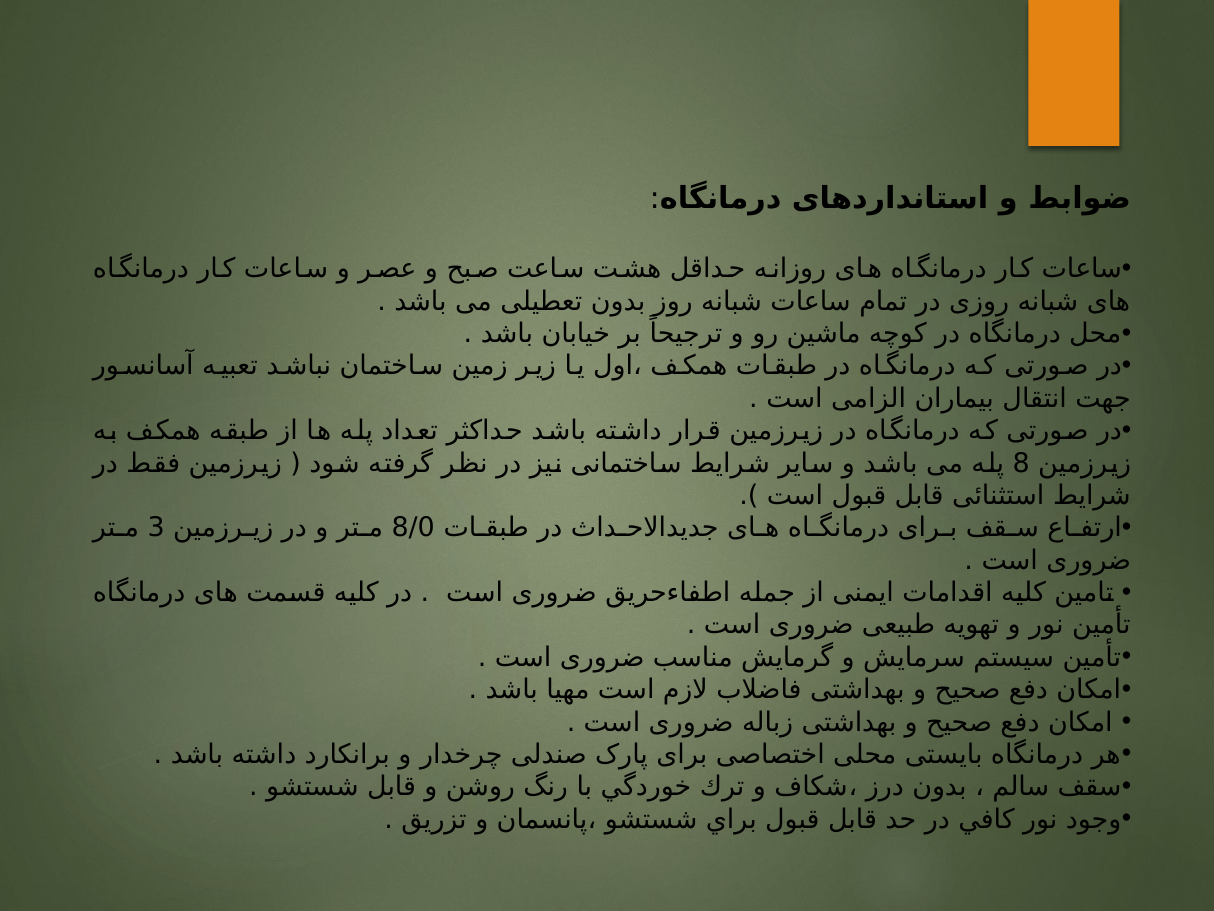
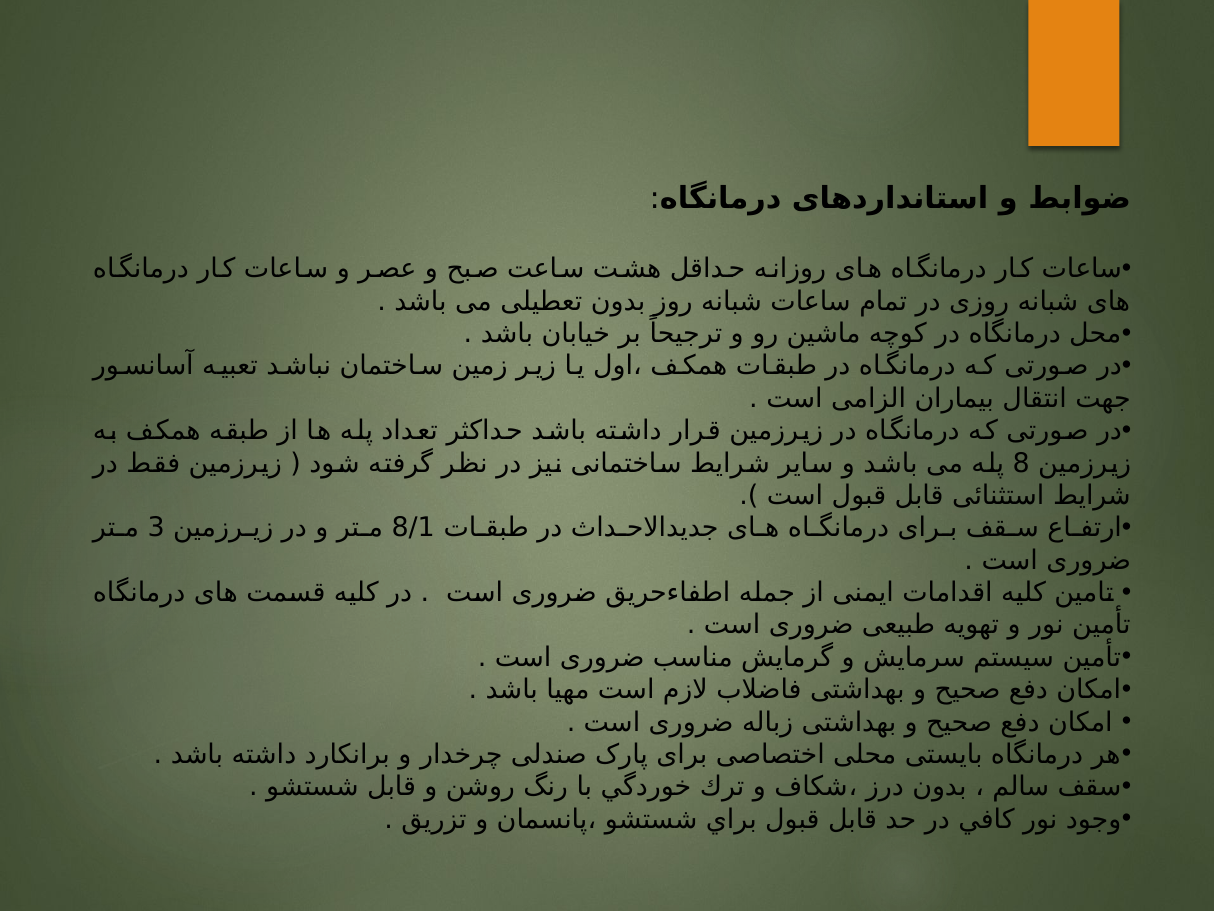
8/0: 8/0 -> 8/1
